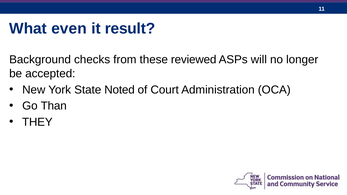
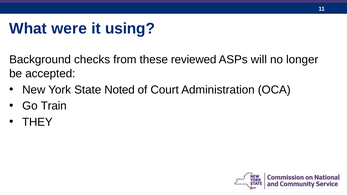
even: even -> were
result: result -> using
Than: Than -> Train
